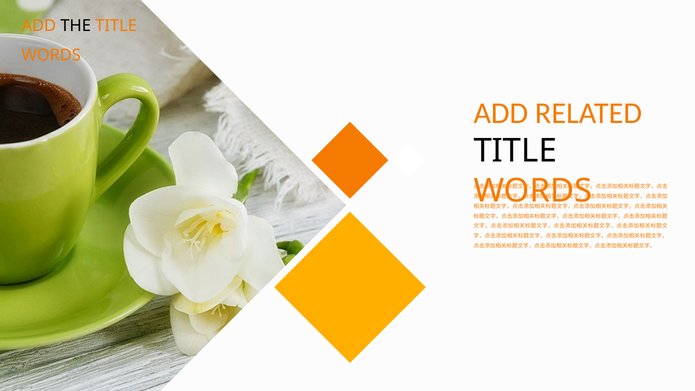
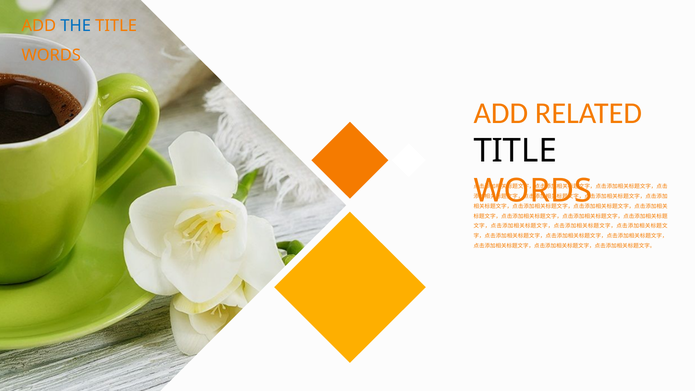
THE colour: black -> blue
